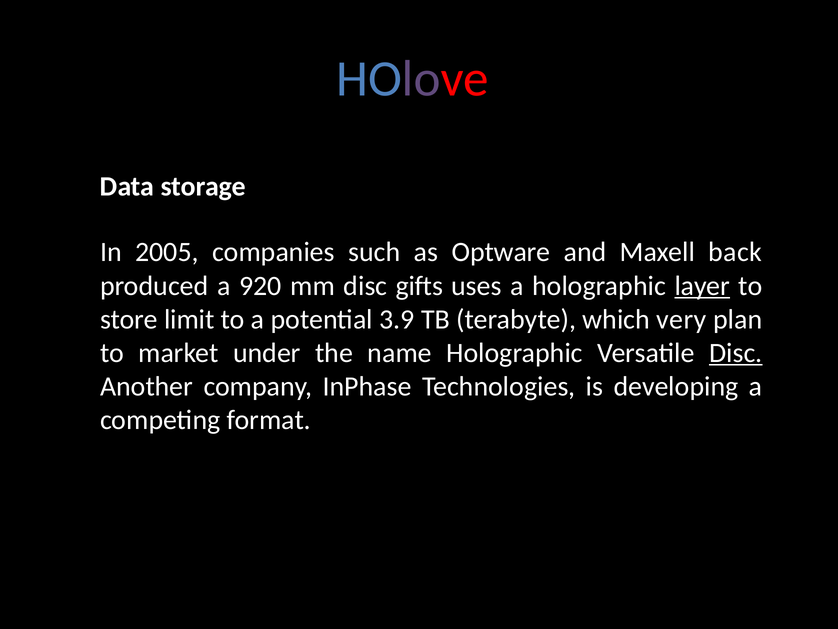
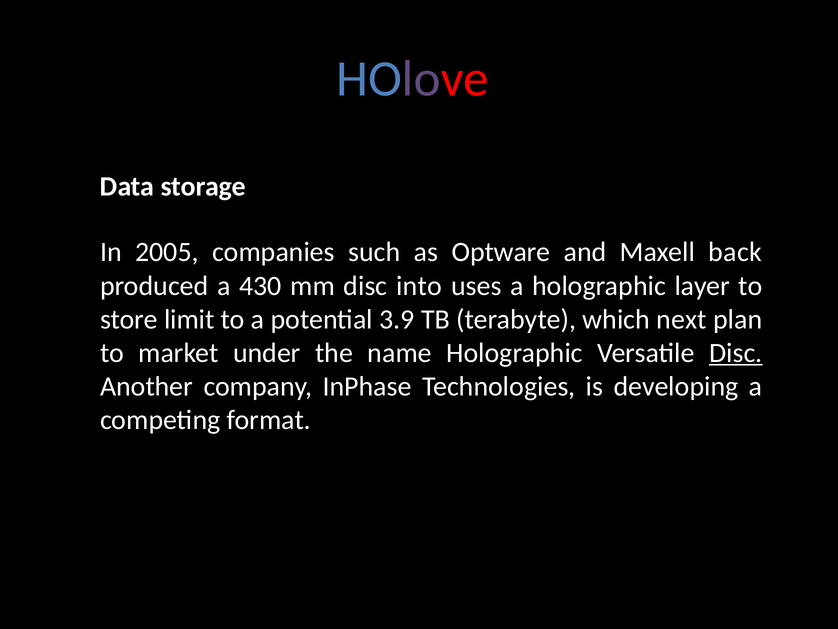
920: 920 -> 430
gifts: gifts -> into
layer underline: present -> none
very: very -> next
